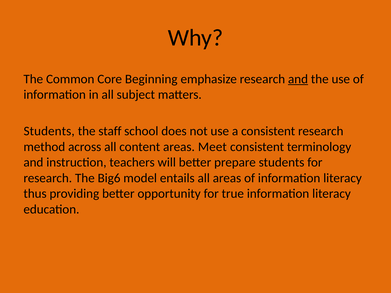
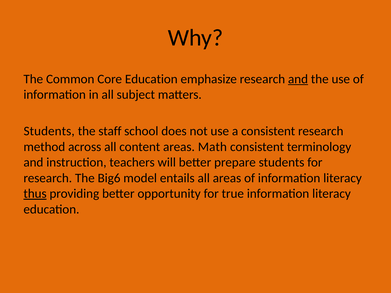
Core Beginning: Beginning -> Education
Meet: Meet -> Math
thus underline: none -> present
